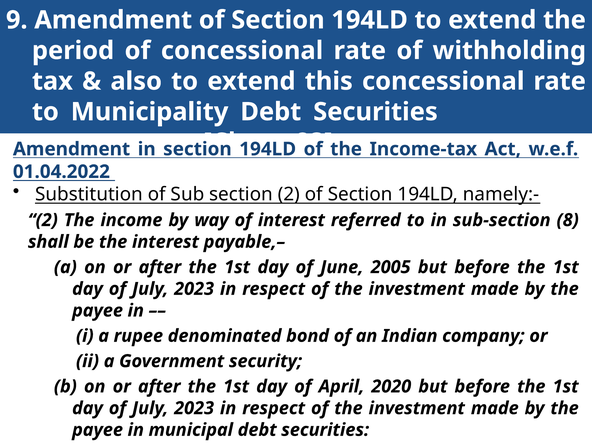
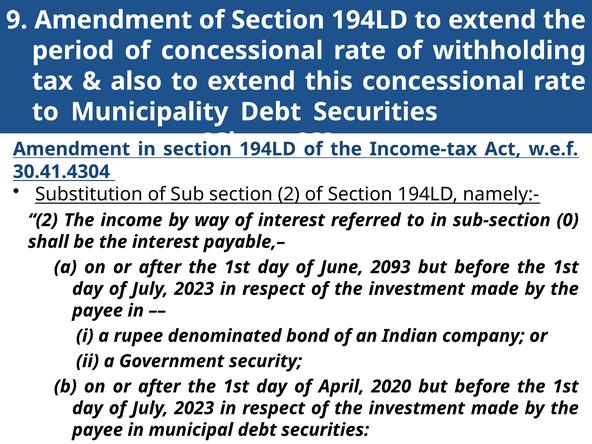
01.04.2022: 01.04.2022 -> 30.41.4304
8: 8 -> 0
2005: 2005 -> 2093
